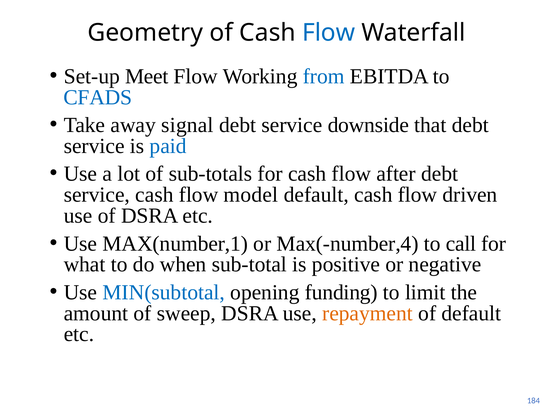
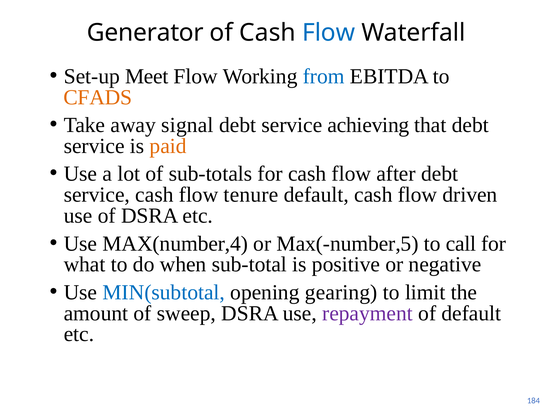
Geometry: Geometry -> Generator
CFADS colour: blue -> orange
downside: downside -> achieving
paid colour: blue -> orange
model: model -> tenure
MAX(number,1: MAX(number,1 -> MAX(number,4
Max(-number,4: Max(-number,4 -> Max(-number,5
funding: funding -> gearing
repayment colour: orange -> purple
